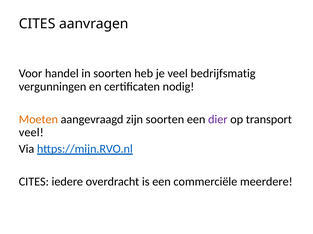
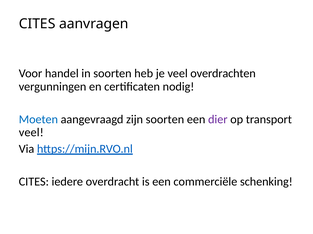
bedrijfsmatig: bedrijfsmatig -> overdrachten
Moeten colour: orange -> blue
meerdere: meerdere -> schenking
